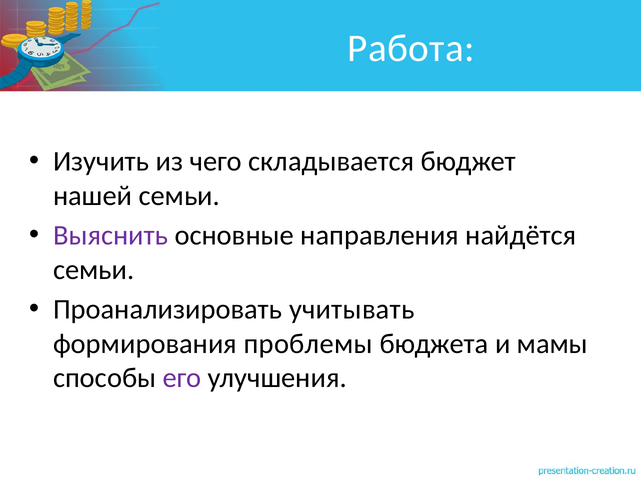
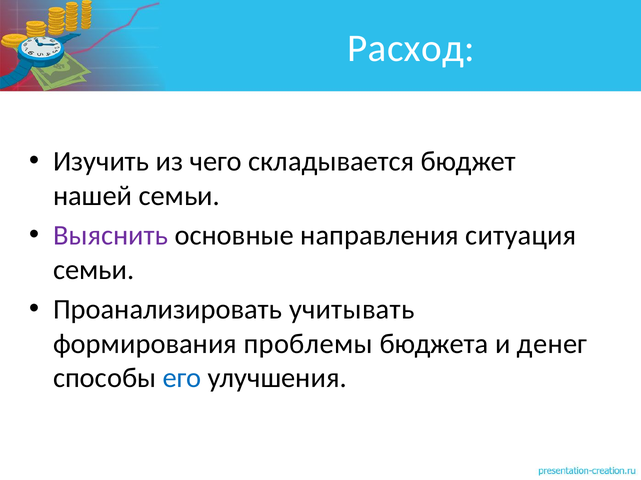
Работа: Работа -> Расход
найдётся: найдётся -> ситуация
мамы: мамы -> денег
его colour: purple -> blue
